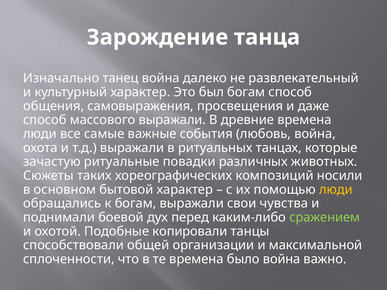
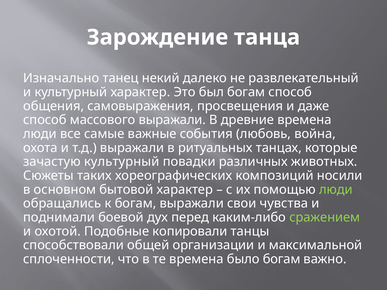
танец война: война -> некий
зачастую ритуальные: ритуальные -> культурный
люди at (336, 190) colour: yellow -> light green
было война: война -> богам
